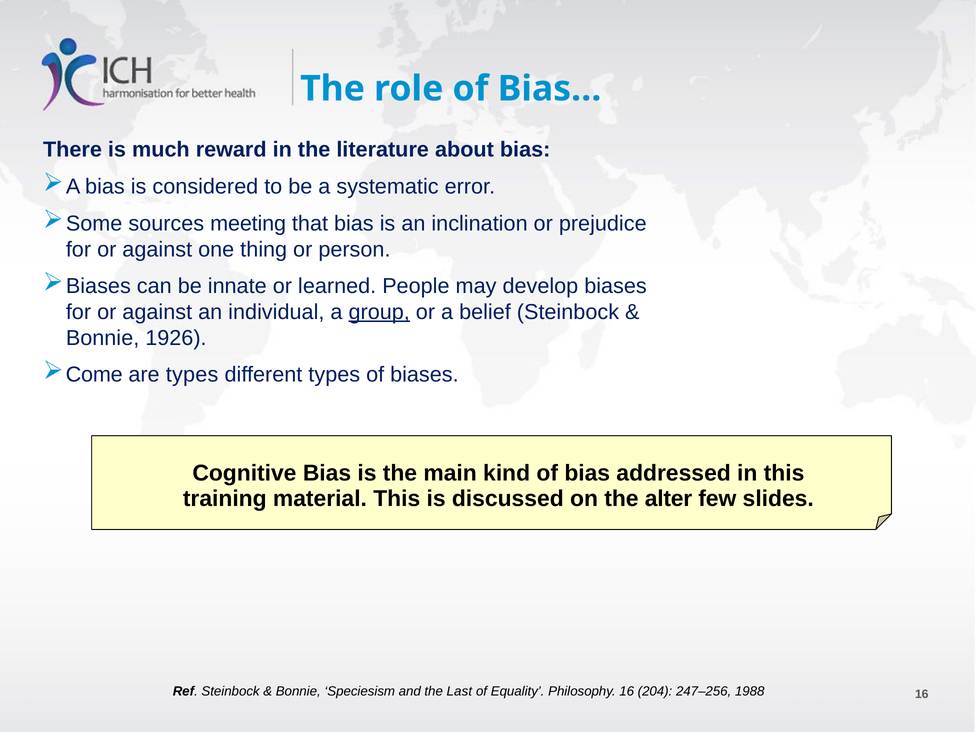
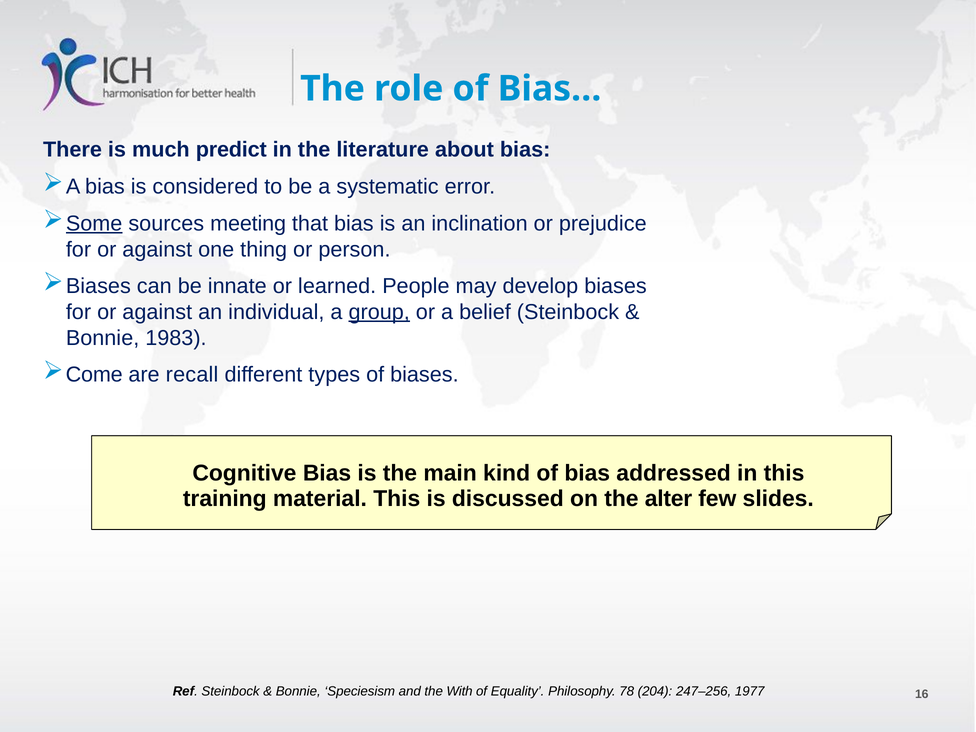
reward: reward -> predict
Some underline: none -> present
1926: 1926 -> 1983
are types: types -> recall
Last: Last -> With
Philosophy 16: 16 -> 78
1988: 1988 -> 1977
